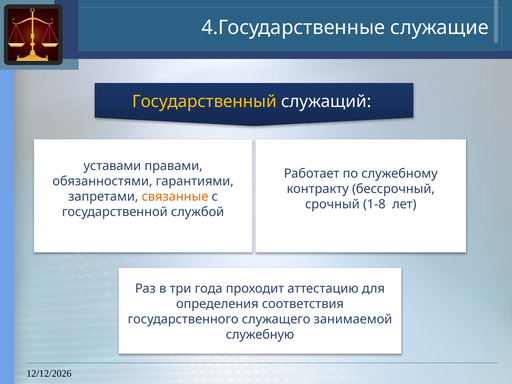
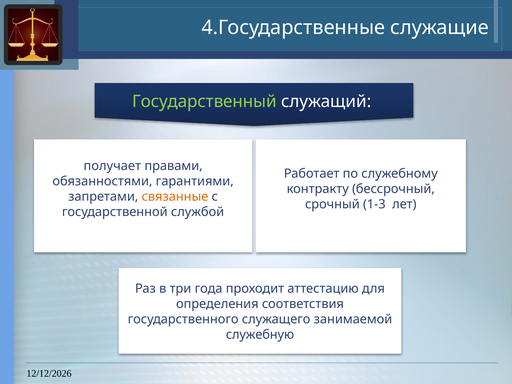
Государственный colour: yellow -> light green
уставами: уставами -> получает
1-8: 1-8 -> 1-3
